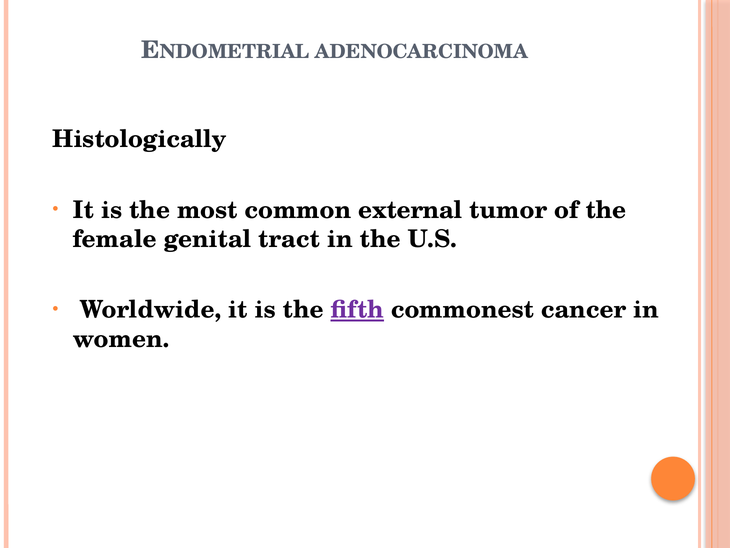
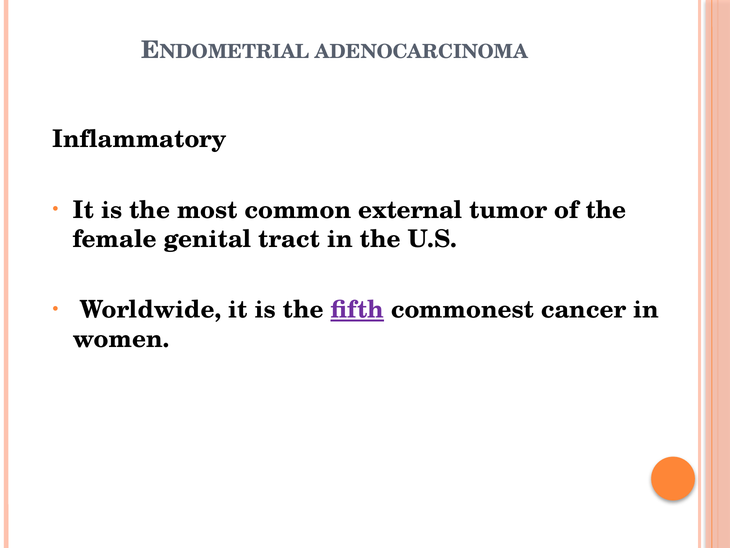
Histologically: Histologically -> Inflammatory
